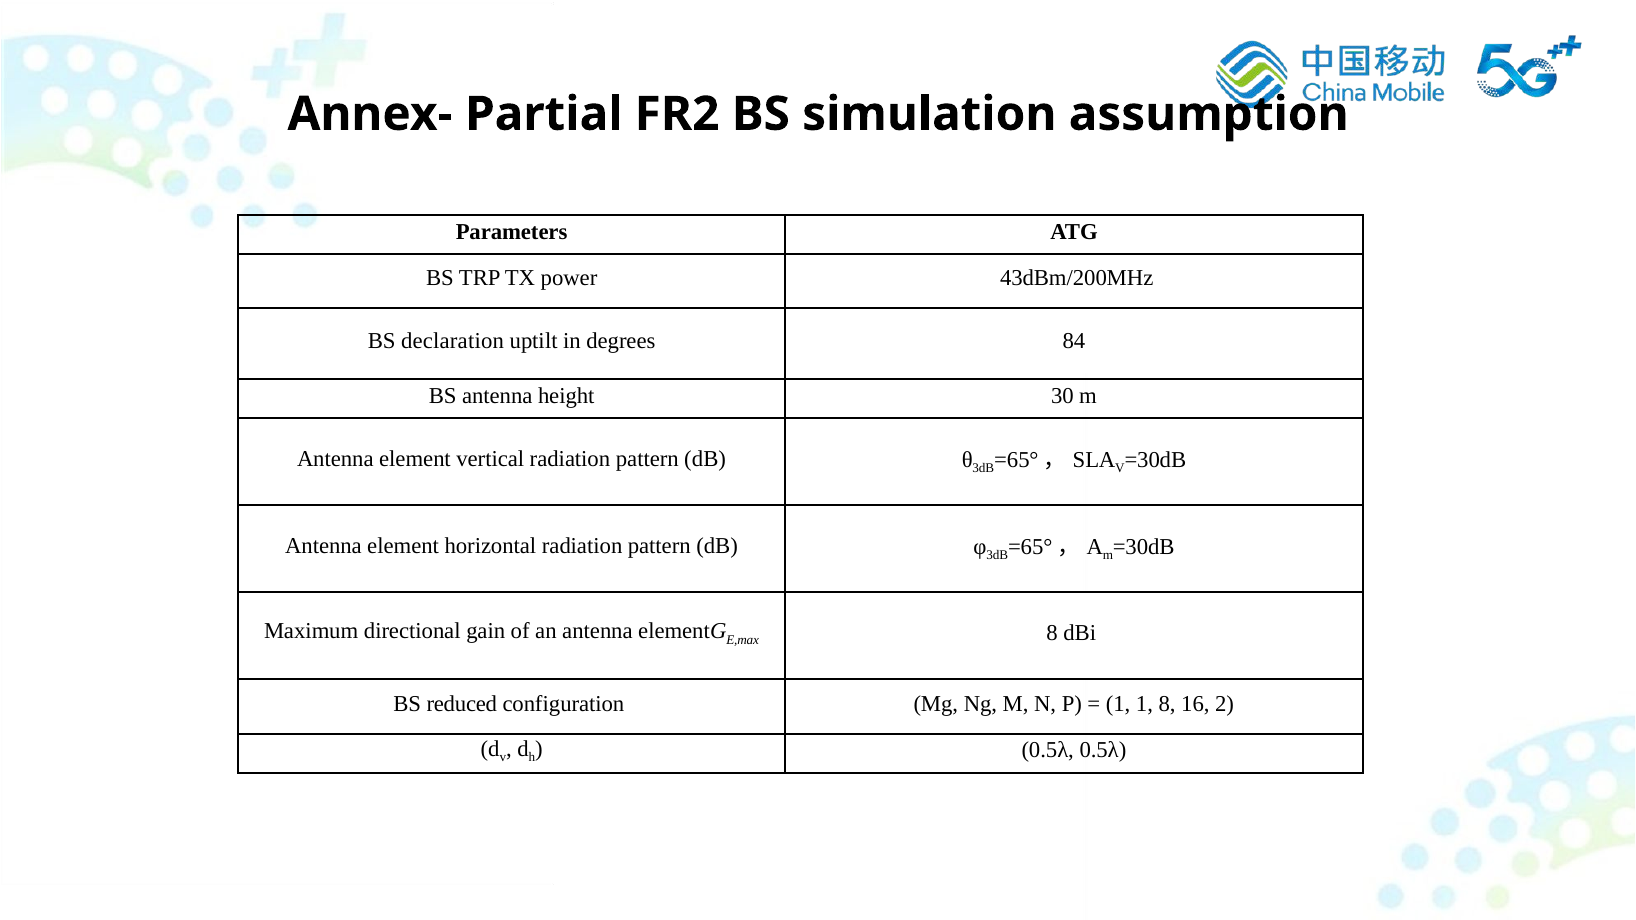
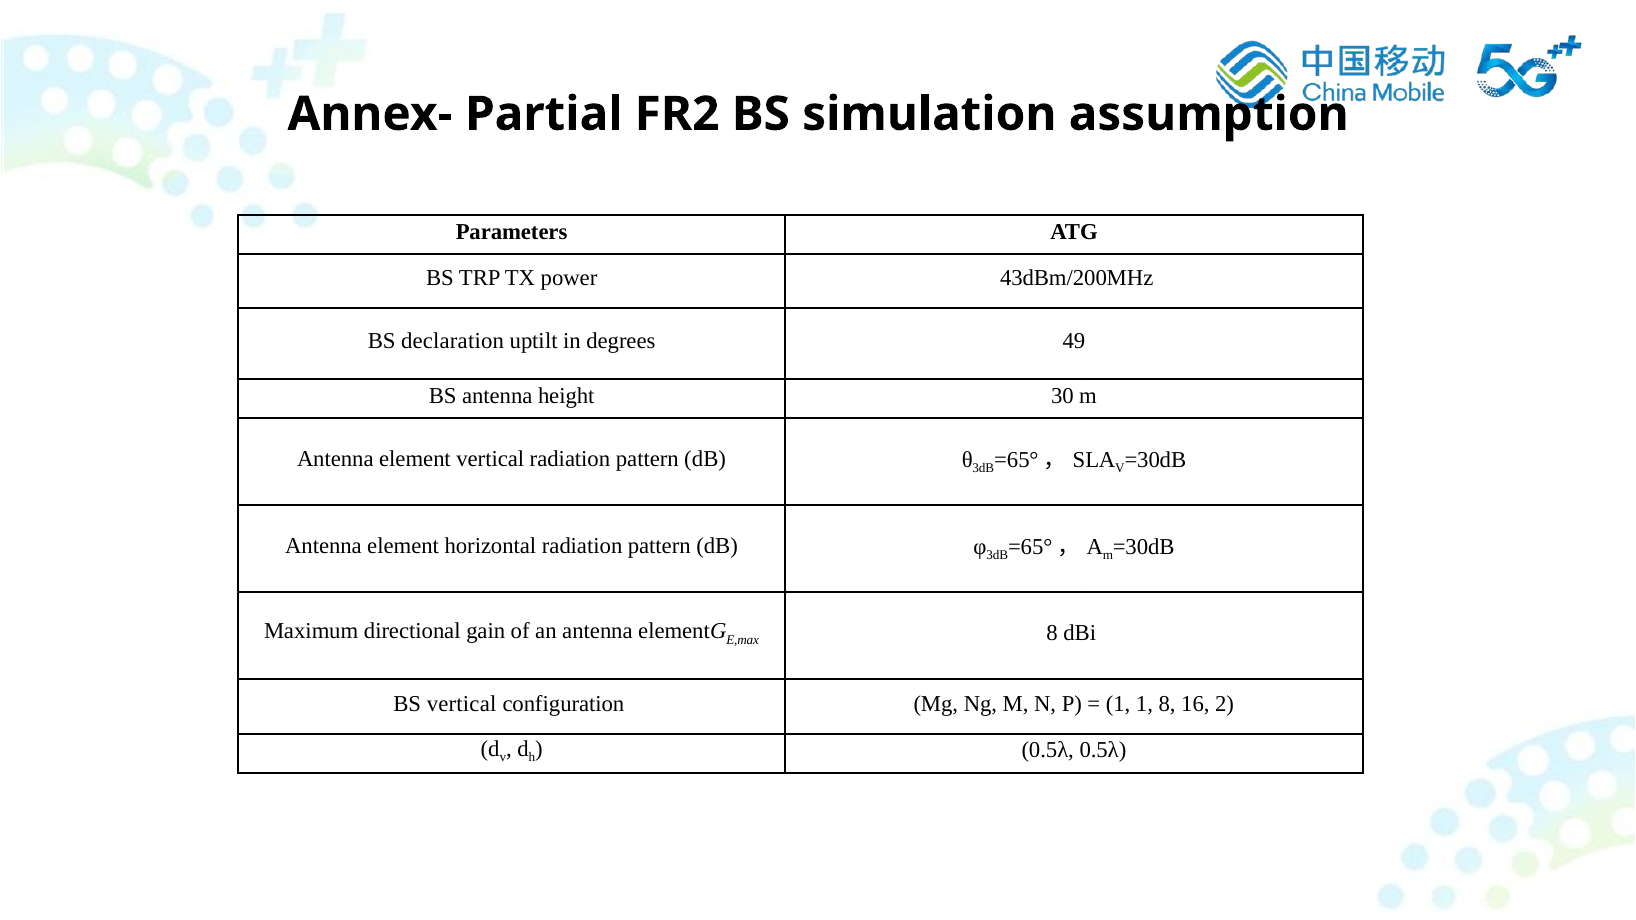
84: 84 -> 49
BS reduced: reduced -> vertical
